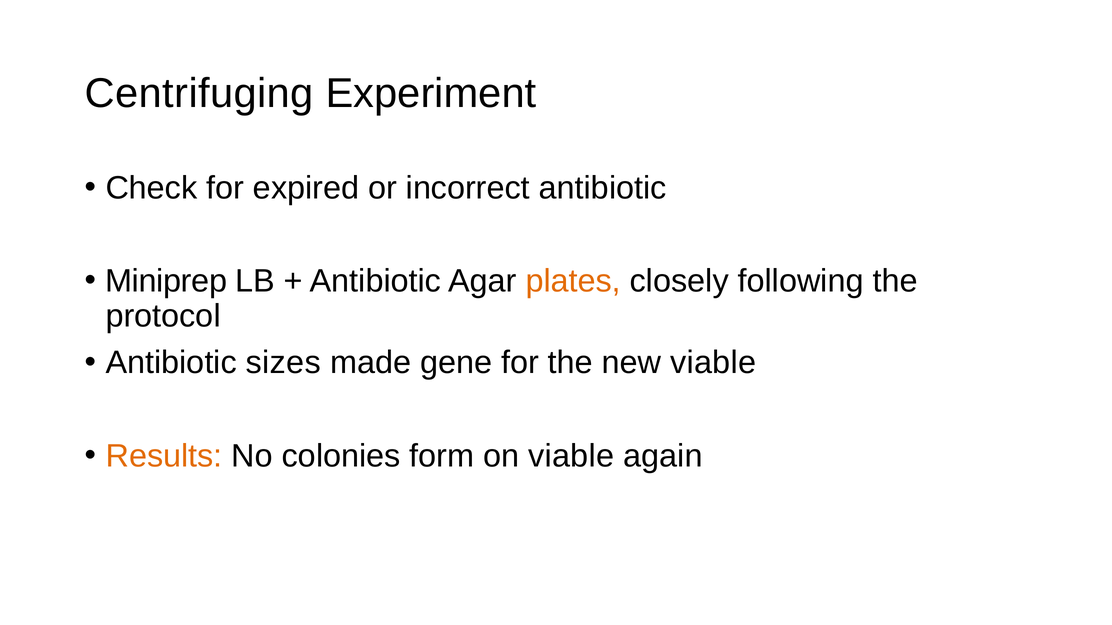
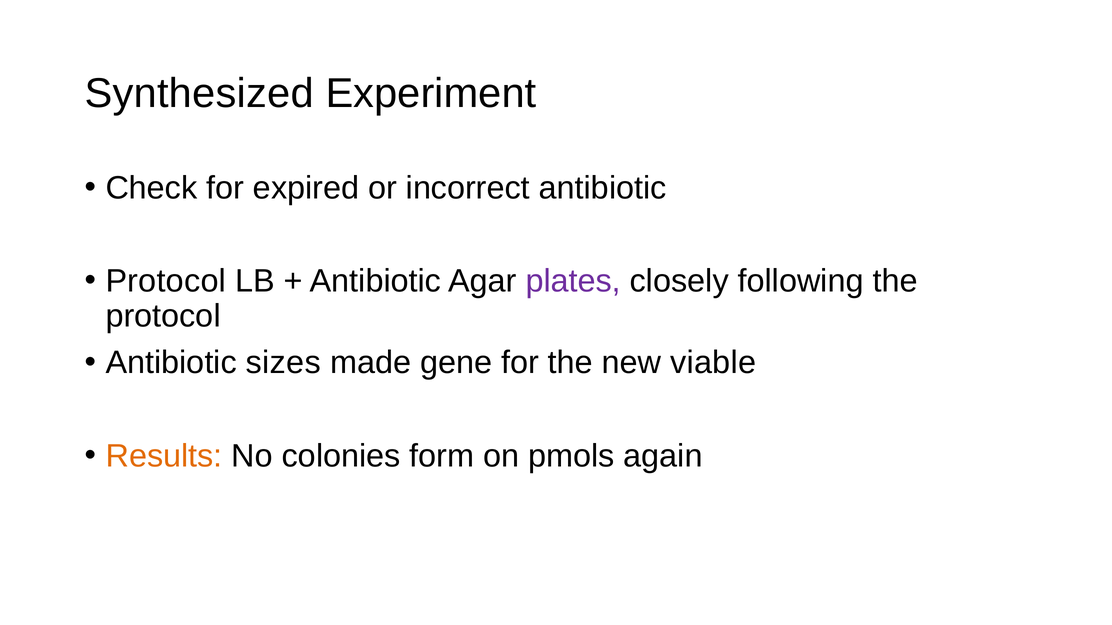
Centrifuging: Centrifuging -> Synthesized
Miniprep at (166, 281): Miniprep -> Protocol
plates colour: orange -> purple
on viable: viable -> pmols
